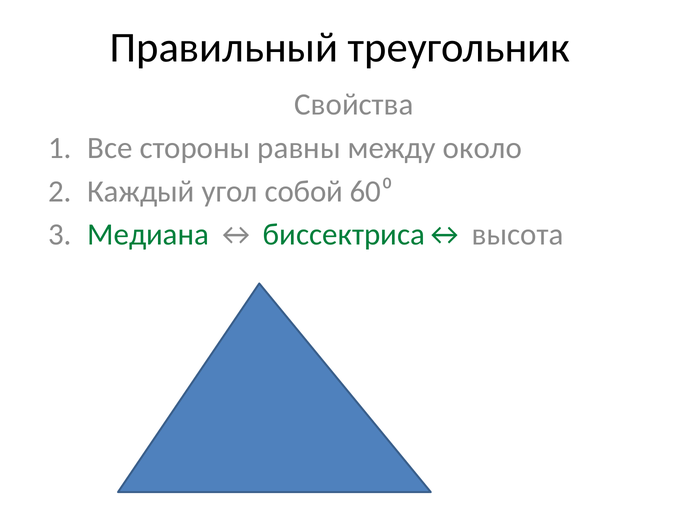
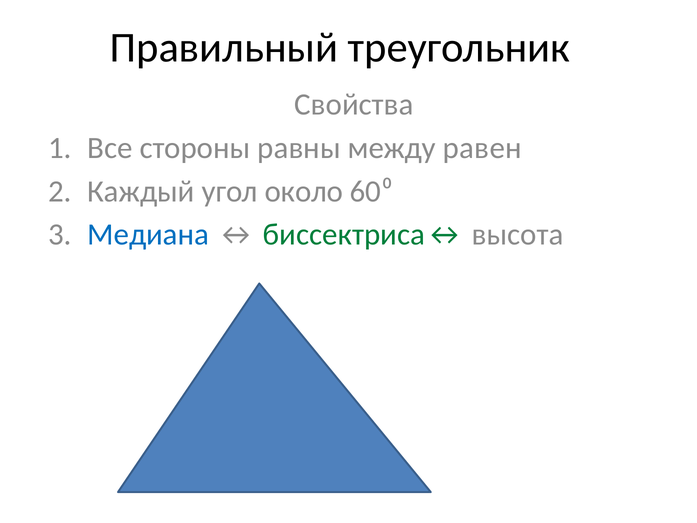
около: около -> равен
собой: собой -> около
Медиана colour: green -> blue
